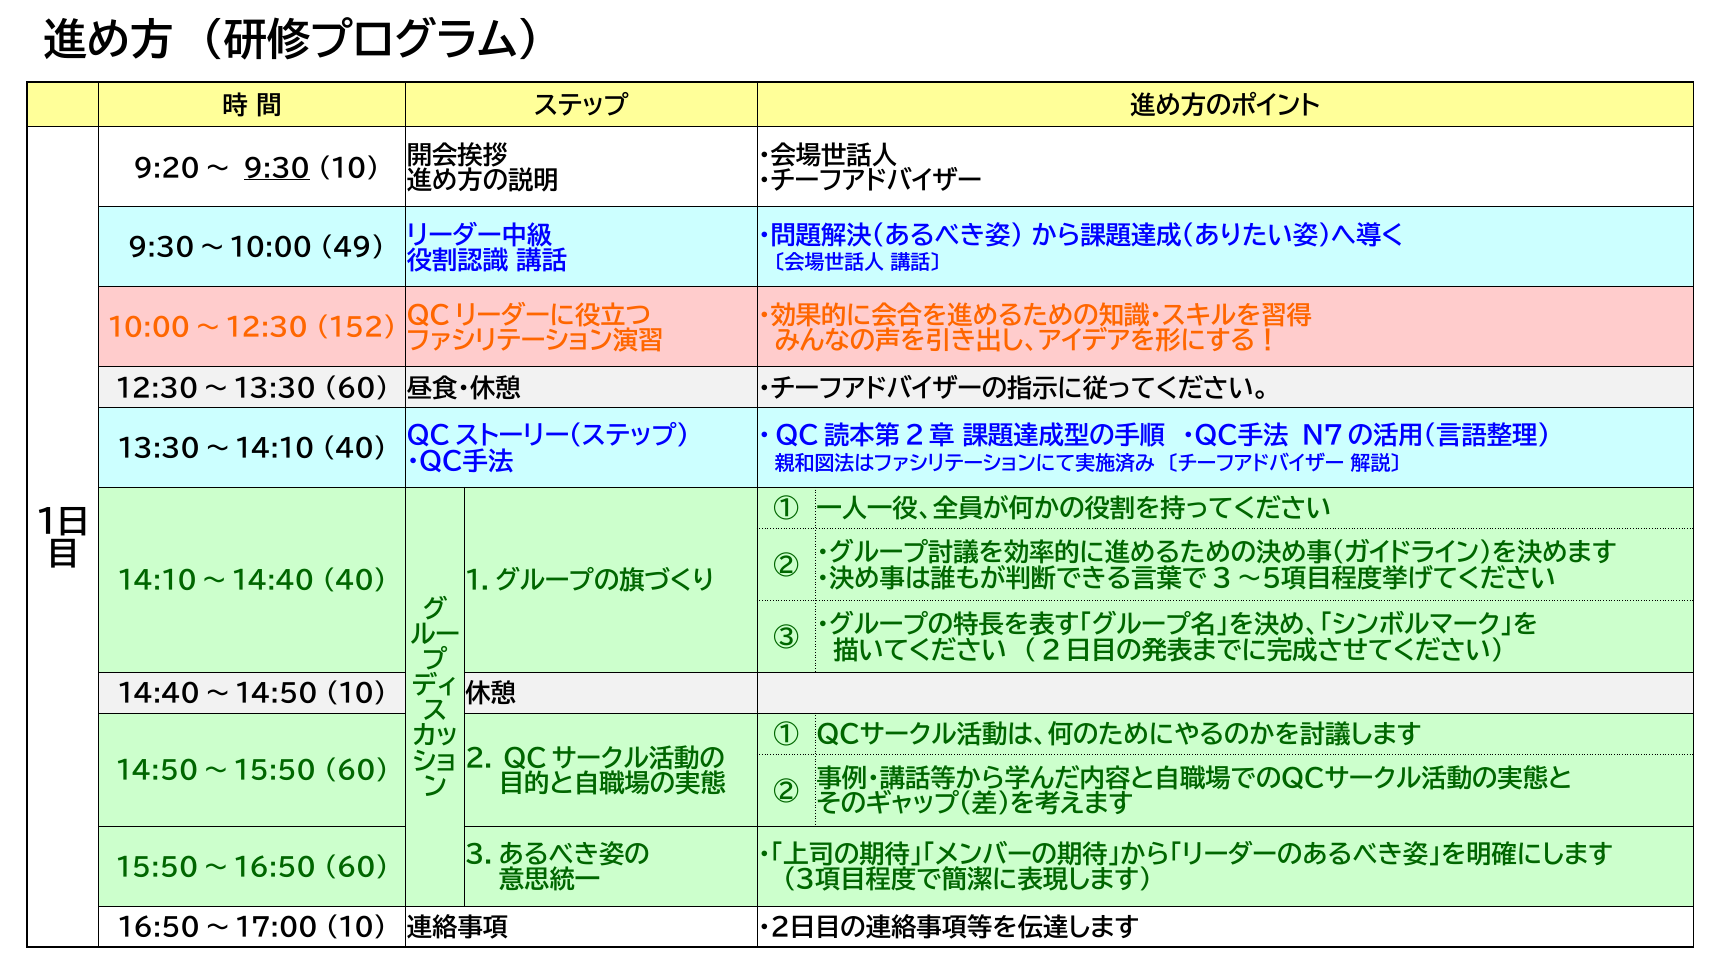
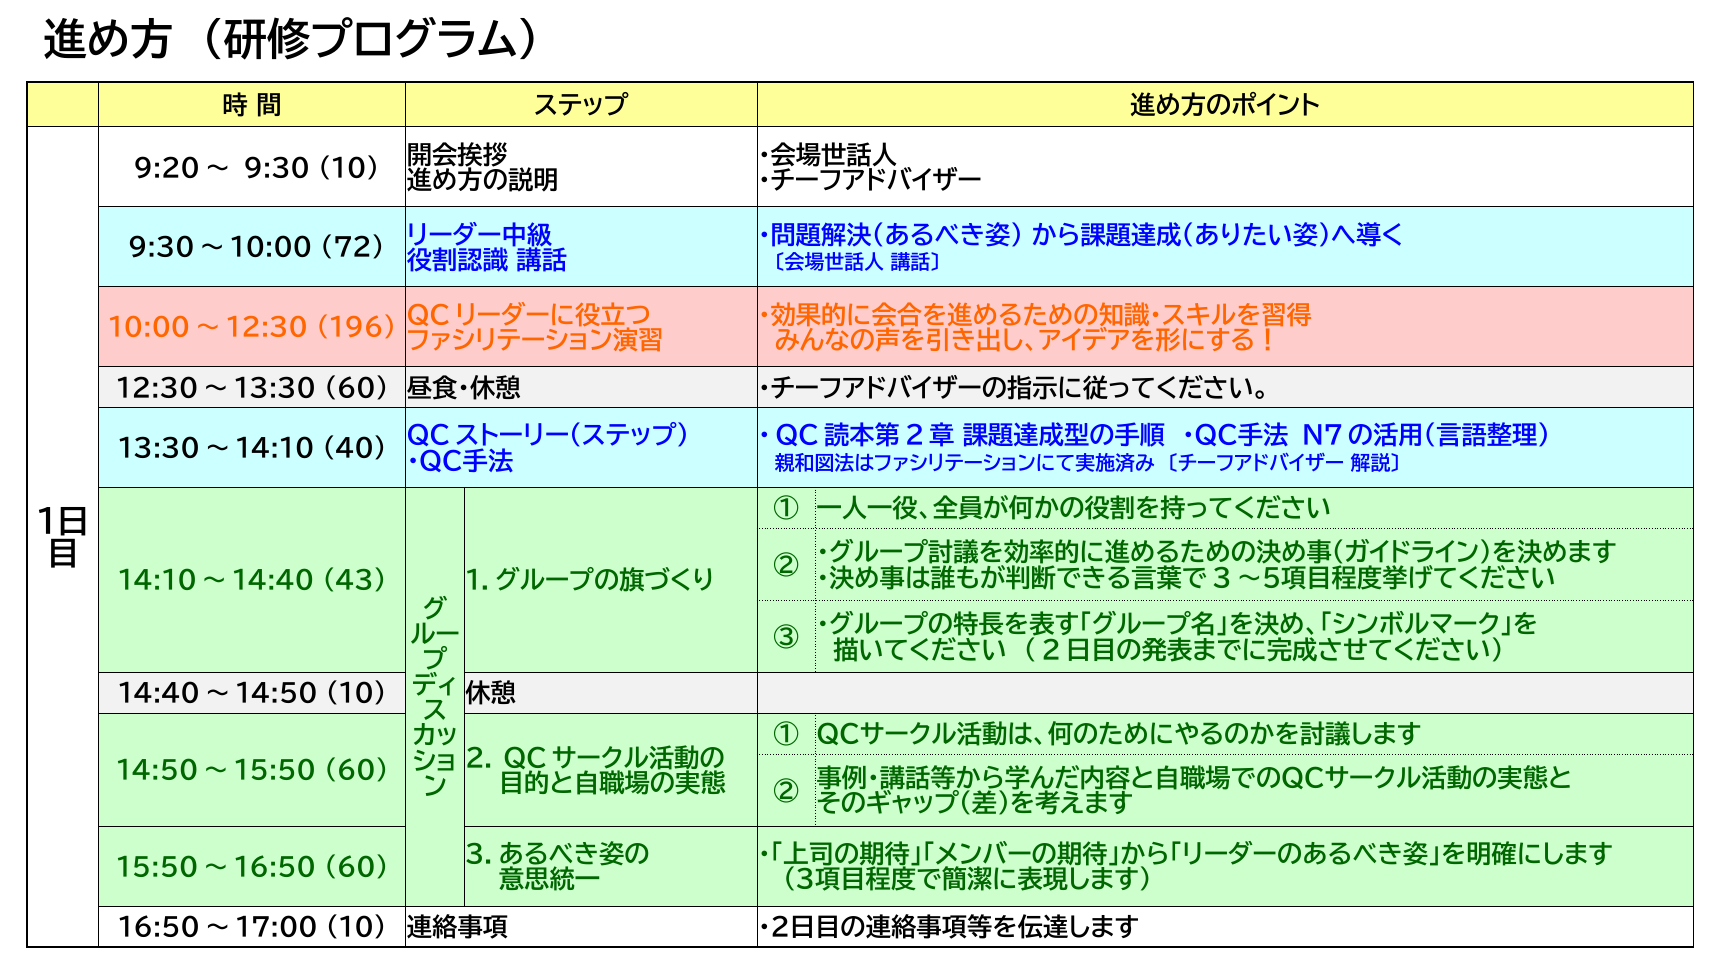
9:30 underline: present -> none
49: 49 -> 72
152: 152 -> 196
14:10～14:40 40: 40 -> 43
